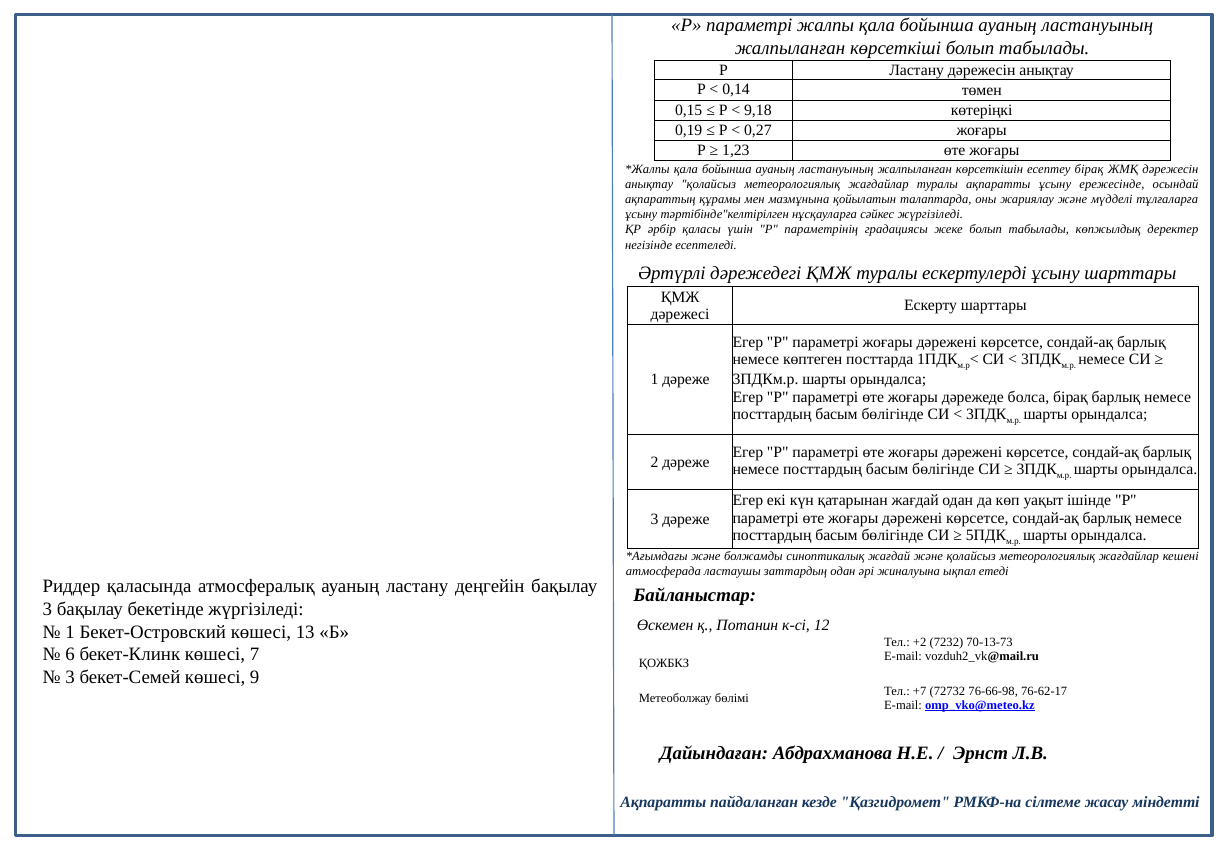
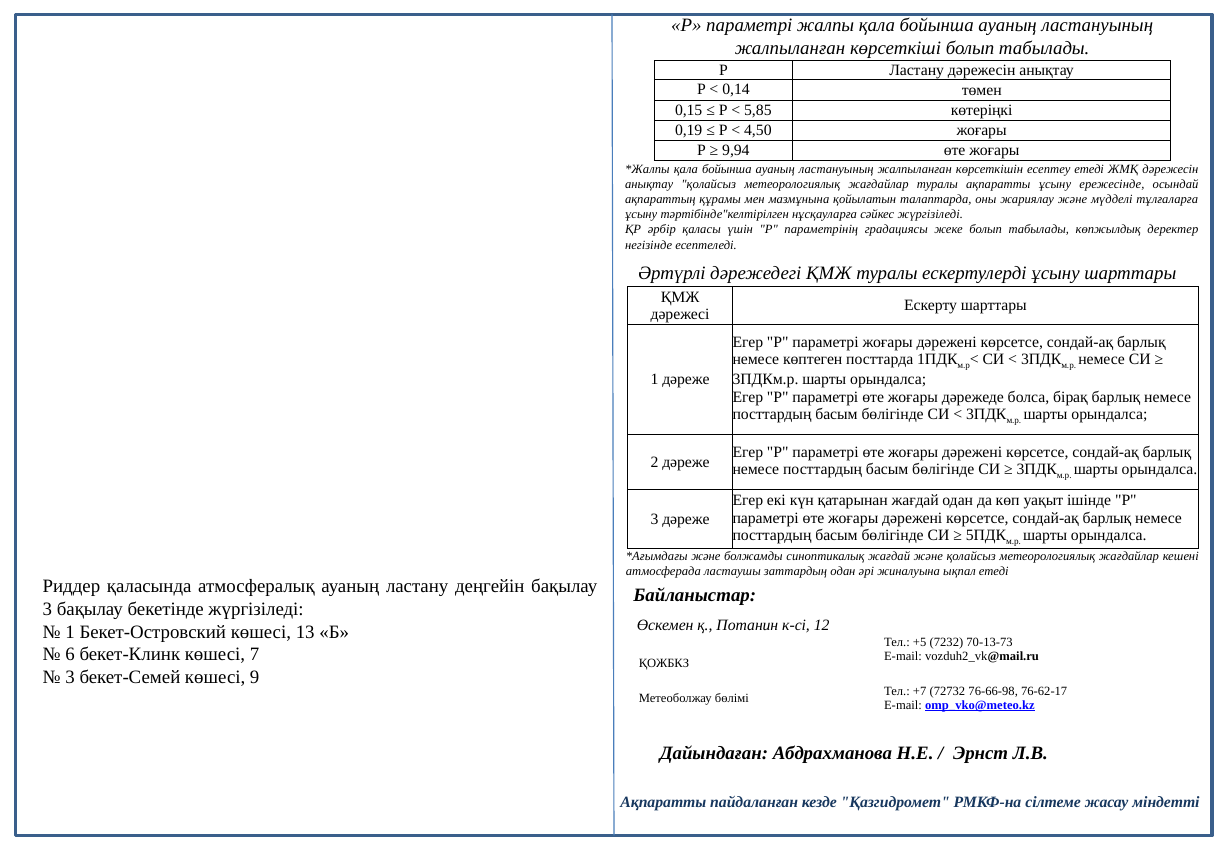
9,18: 9,18 -> 5,85
0,27: 0,27 -> 4,50
1,23: 1,23 -> 9,94
есептеу бірақ: бірақ -> етеді
+2: +2 -> +5
